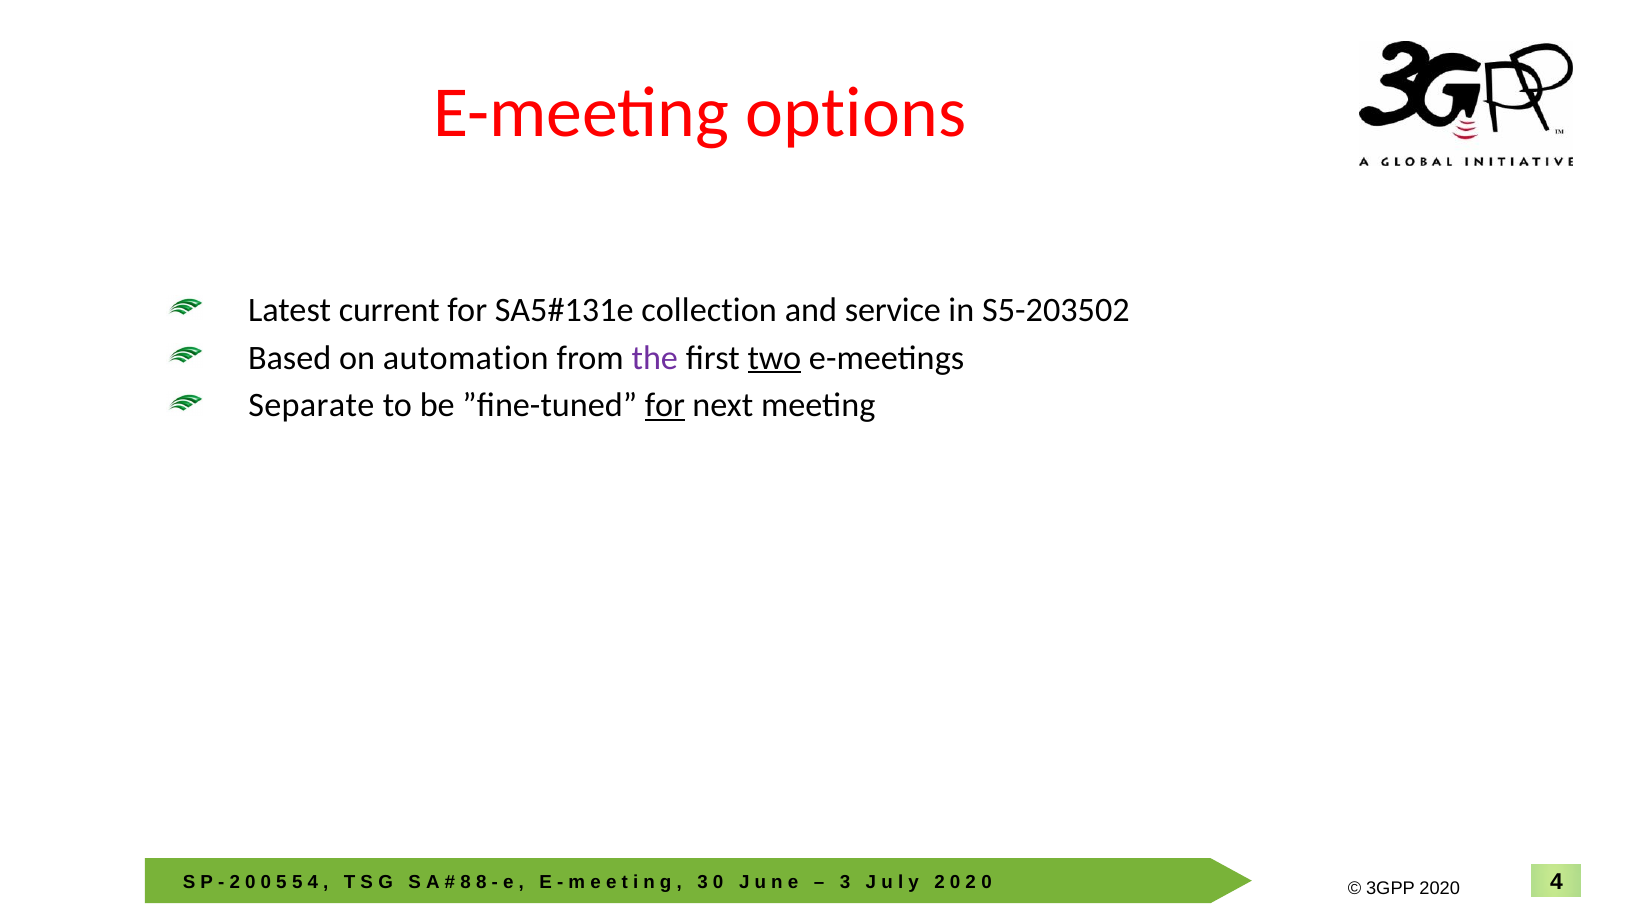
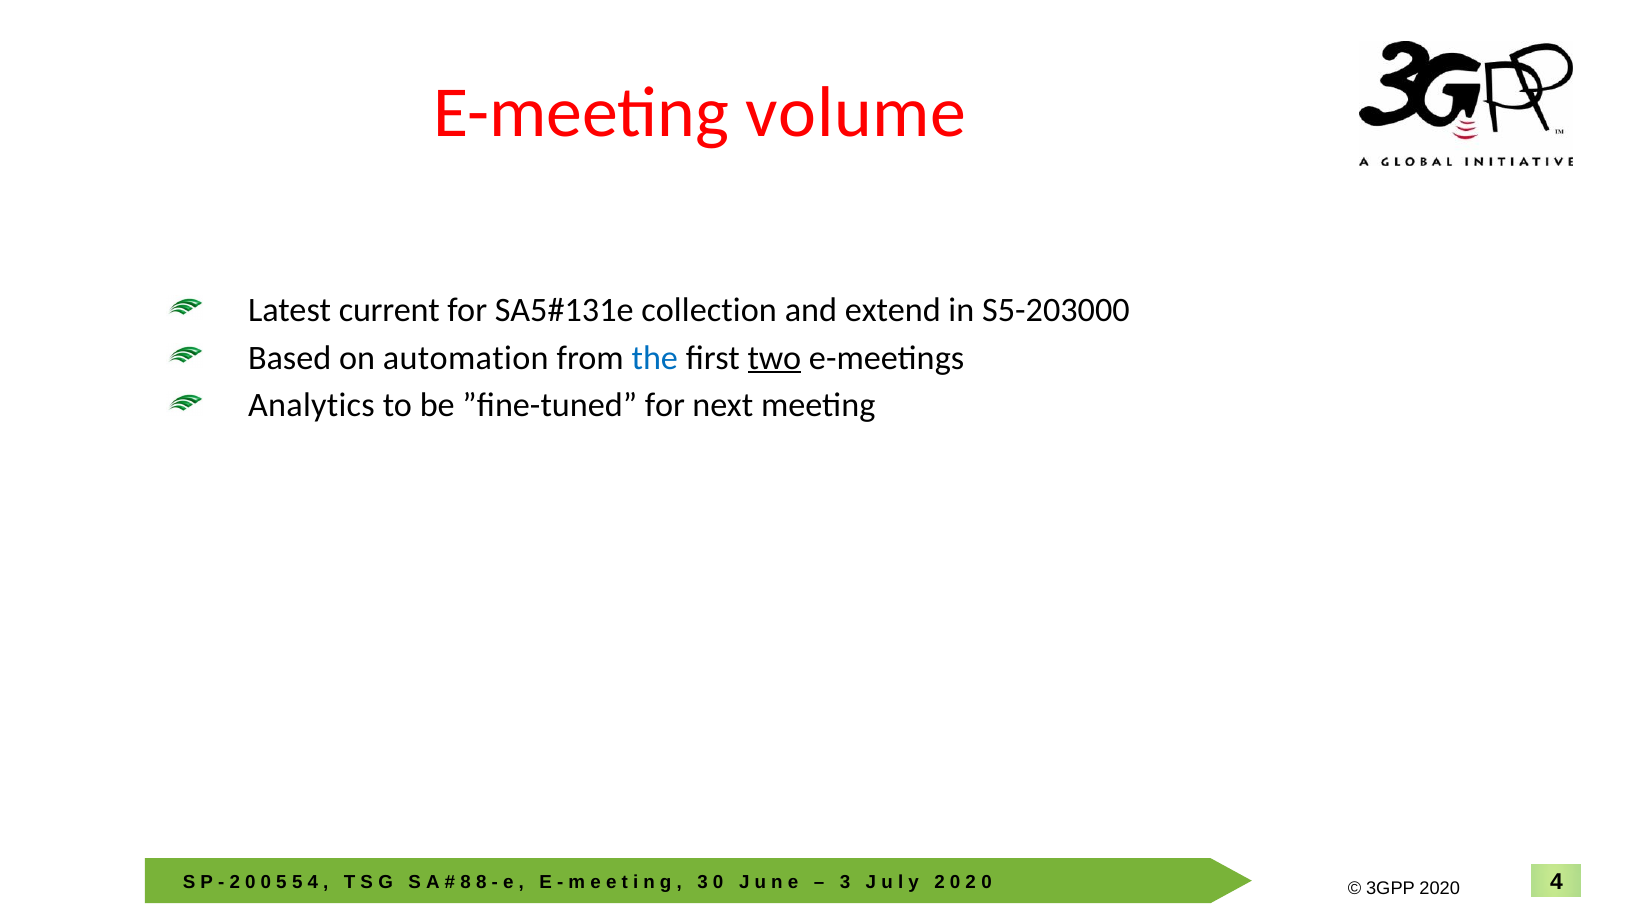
options: options -> volume
service: service -> extend
S5-203502: S5-203502 -> S5-203000
the colour: purple -> blue
Separate: Separate -> Analytics
for at (665, 406) underline: present -> none
